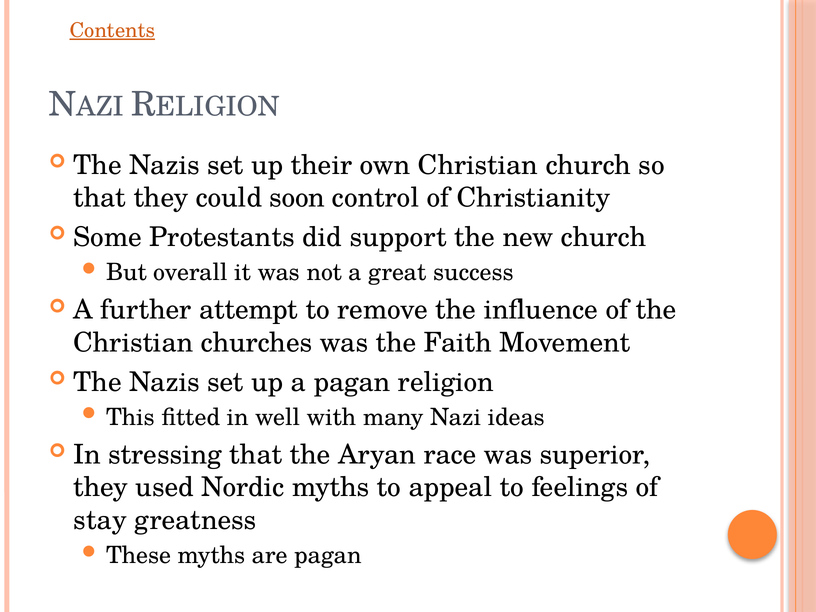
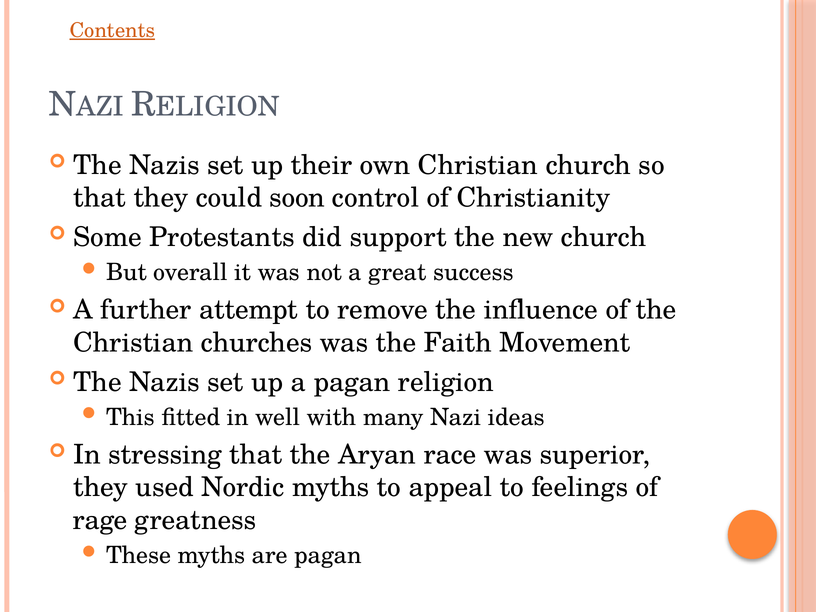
stay: stay -> rage
